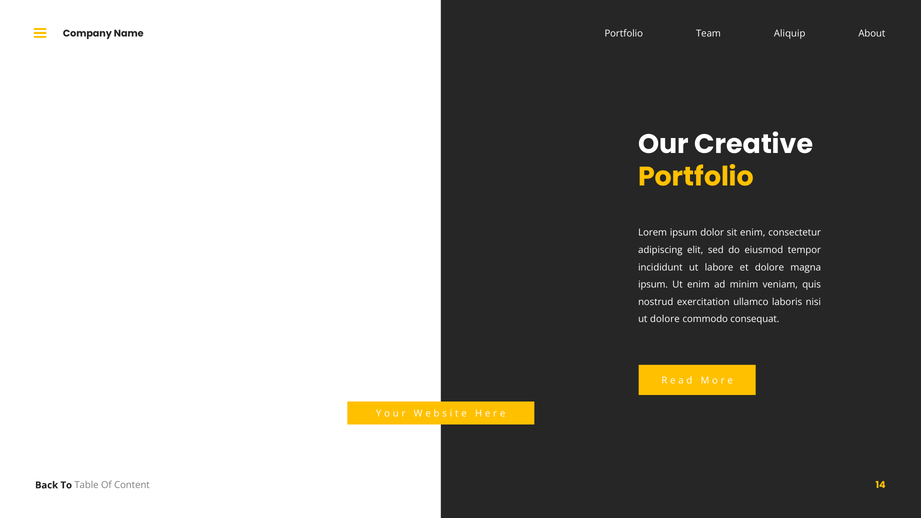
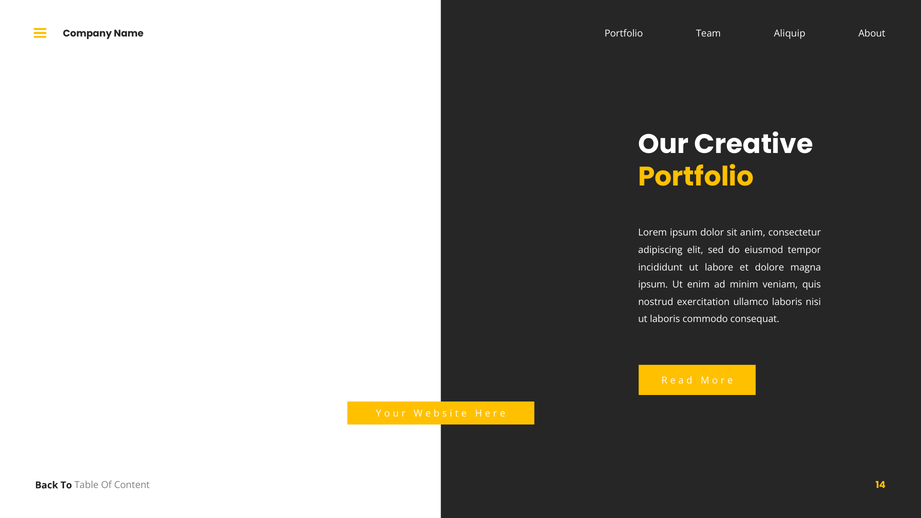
sit enim: enim -> anim
ut dolore: dolore -> laboris
